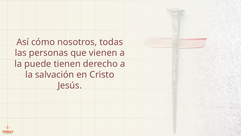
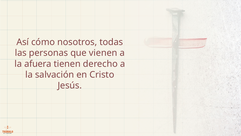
puede: puede -> afuera
